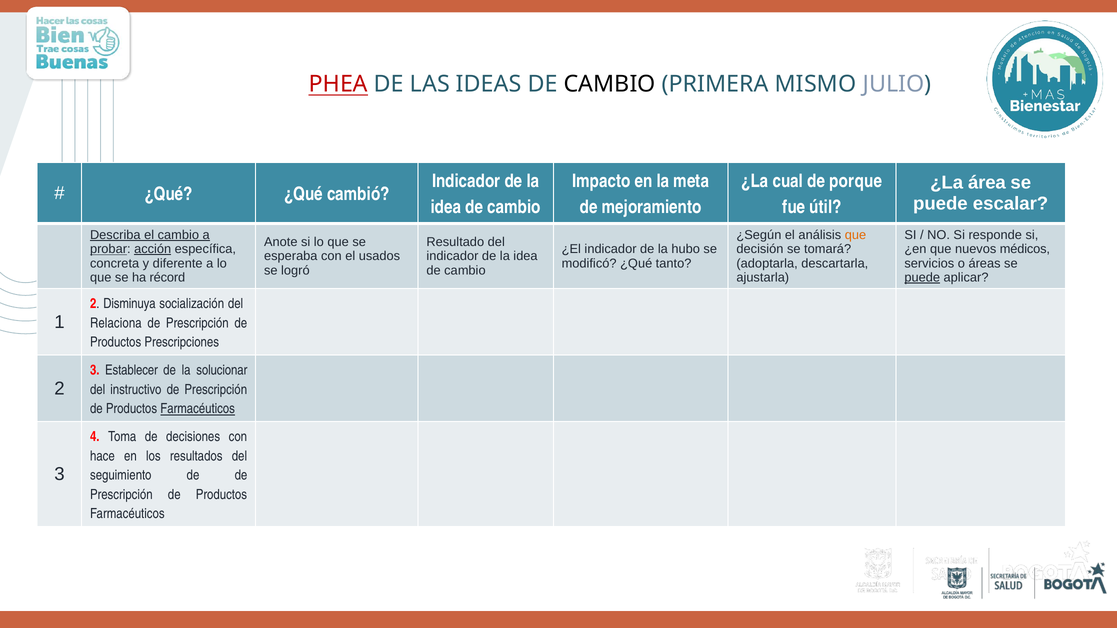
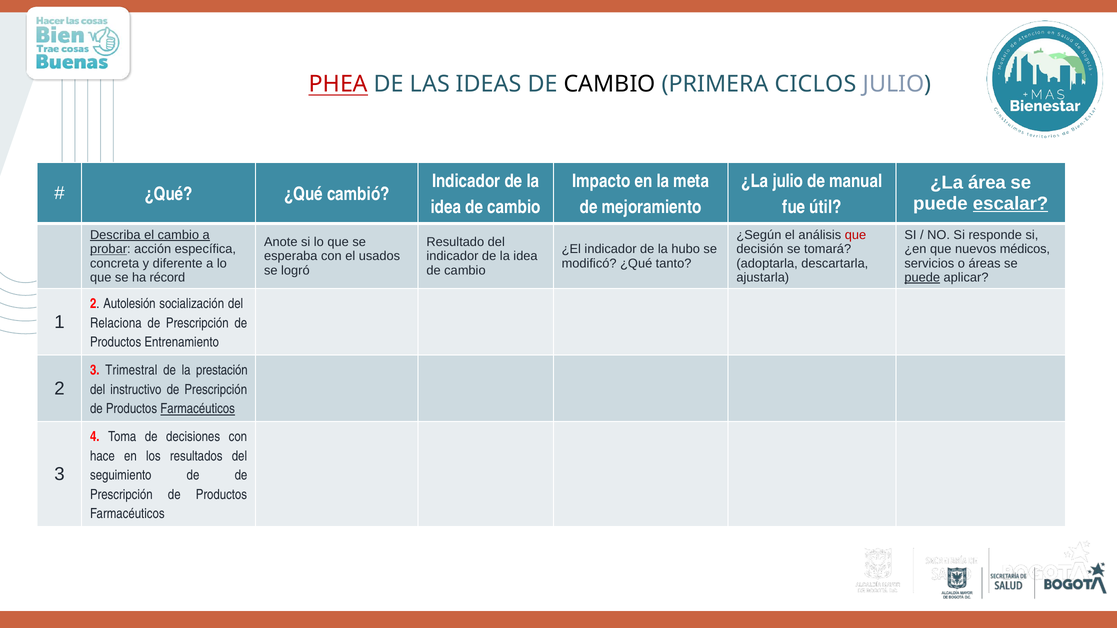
MISMO: MISMO -> CICLOS
¿La cual: cual -> julio
porque: porque -> manual
escalar underline: none -> present
que at (855, 235) colour: orange -> red
acción underline: present -> none
Disminuya: Disminuya -> Autolesión
Prescripciones: Prescripciones -> Entrenamiento
Establecer: Establecer -> Trimestral
solucionar: solucionar -> prestación
